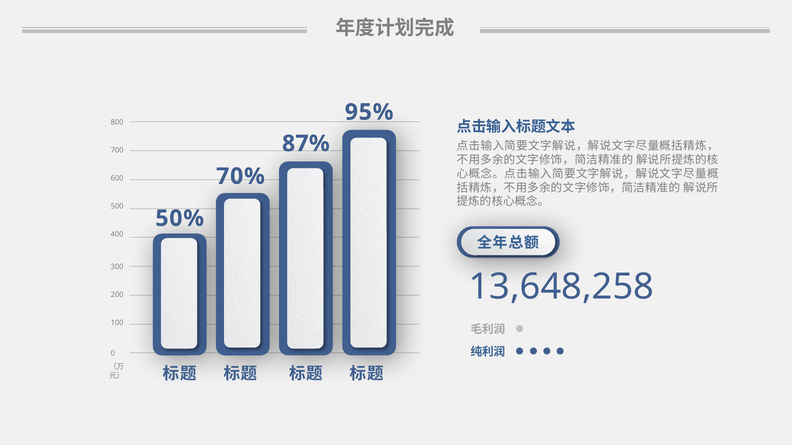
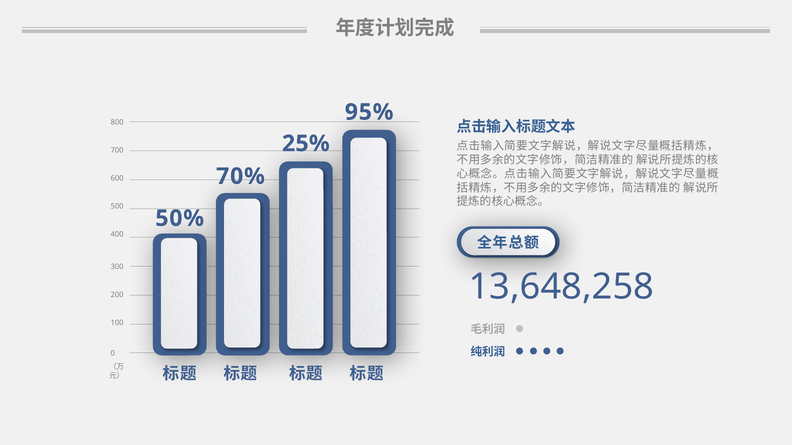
87%: 87% -> 25%
